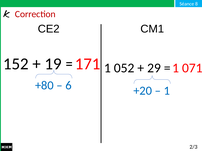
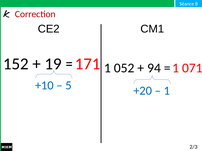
29: 29 -> 94
+80: +80 -> +10
6: 6 -> 5
